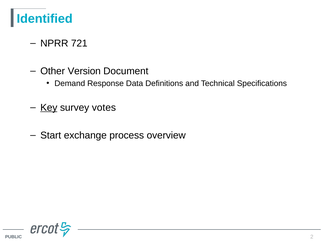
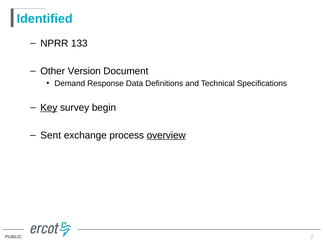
721: 721 -> 133
votes: votes -> begin
Start: Start -> Sent
overview underline: none -> present
